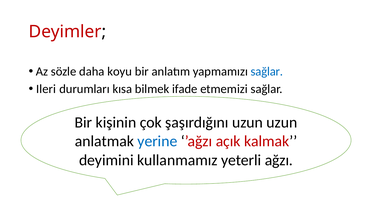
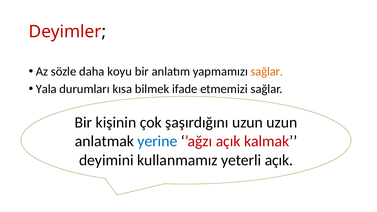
sağlar at (267, 71) colour: blue -> orange
Ileri: Ileri -> Yala
yeterli ağzı: ağzı -> açık
